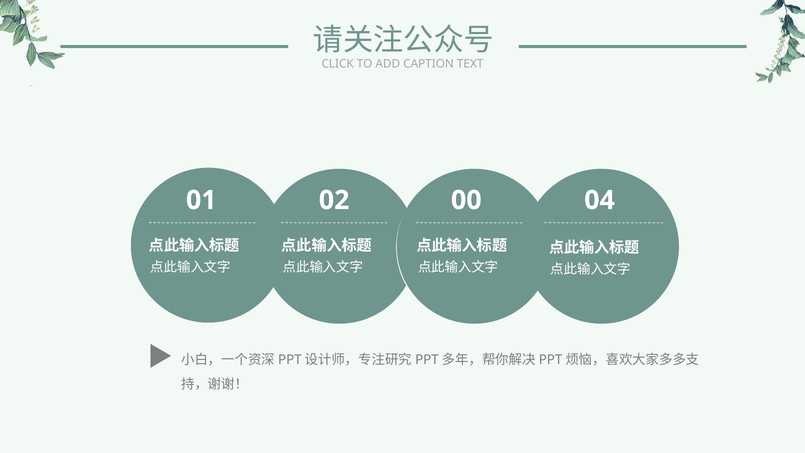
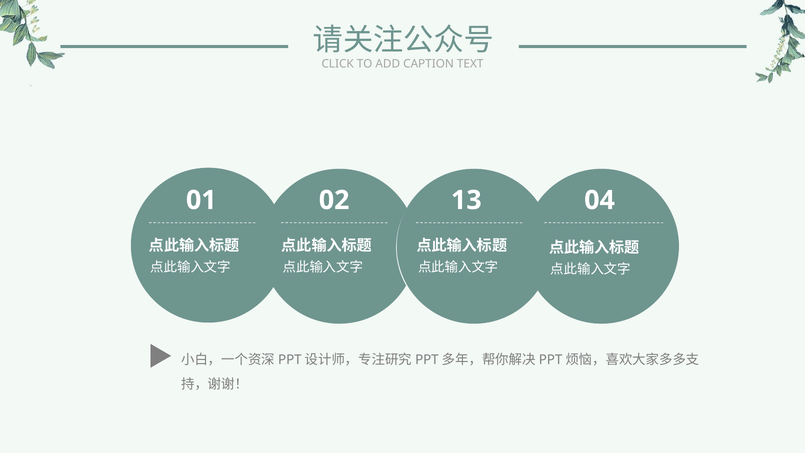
00: 00 -> 13
